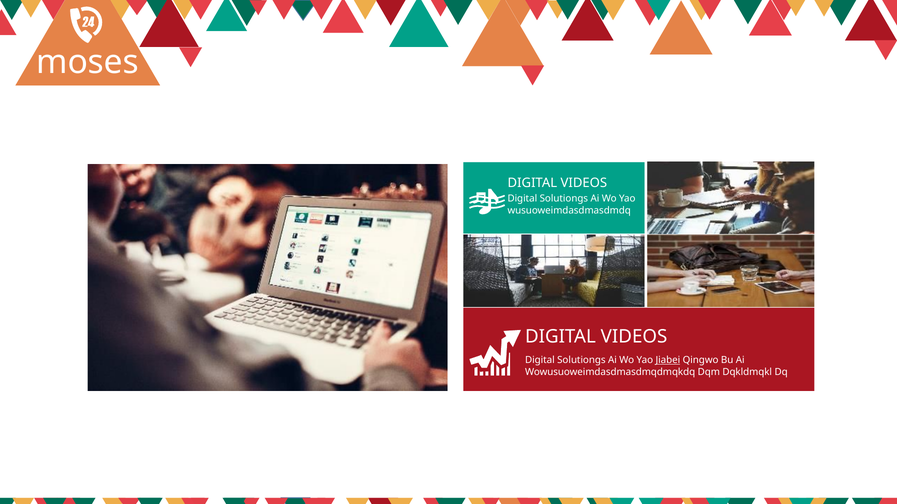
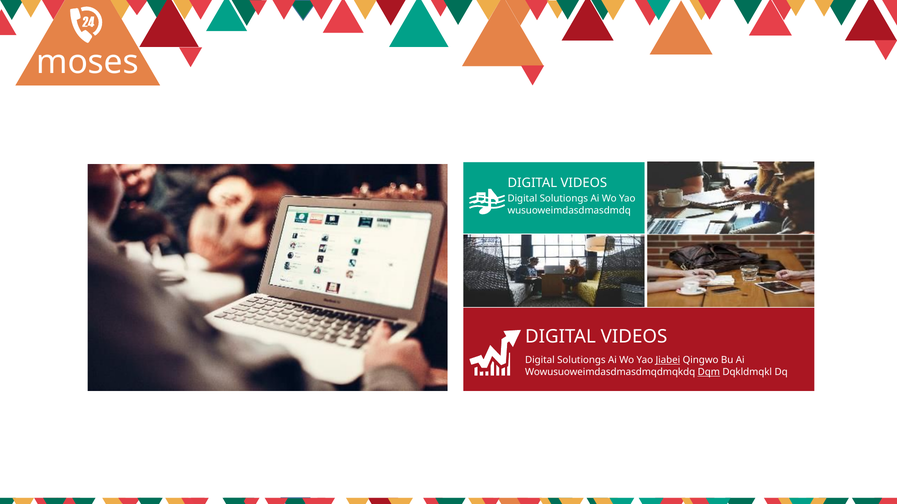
Dqm underline: none -> present
